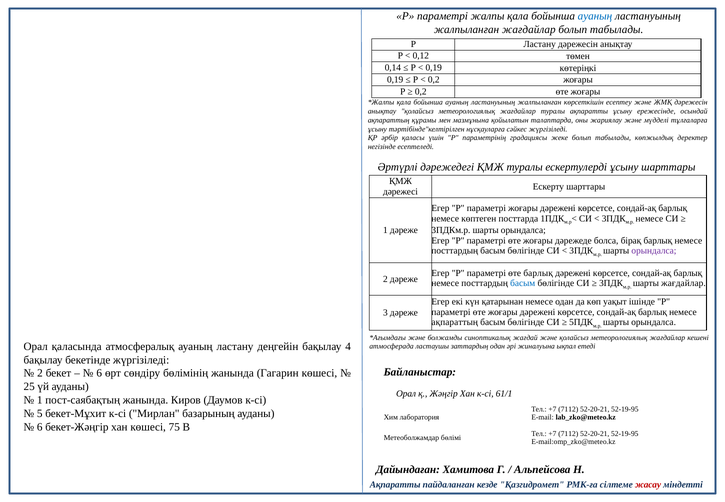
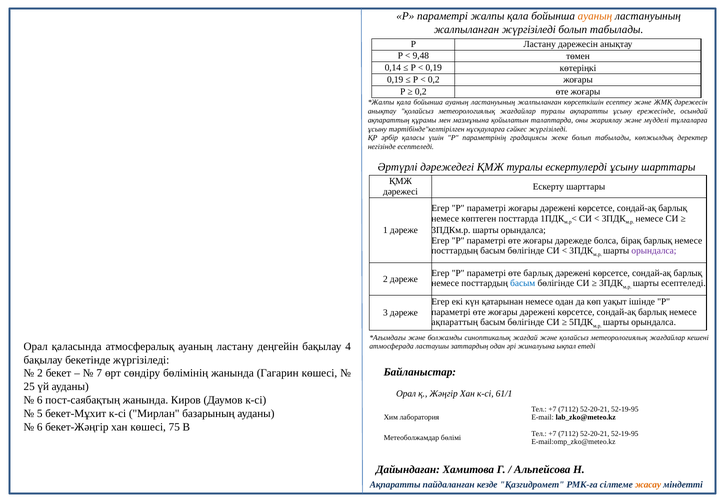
ауаның at (595, 16) colour: blue -> orange
жалпыланған жағдайлар: жағдайлар -> жүргізіледі
0,12: 0,12 -> 9,48
шарты жағдайлар: жағдайлар -> есептеледі
6 at (99, 373): 6 -> 7
1 at (40, 400): 1 -> 6
жасау colour: red -> orange
